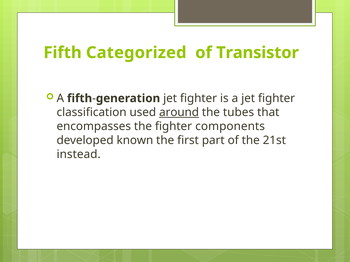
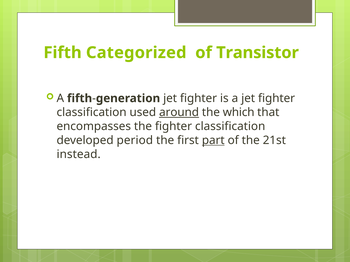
tubes: tubes -> which
the fighter components: components -> classification
known: known -> period
part underline: none -> present
